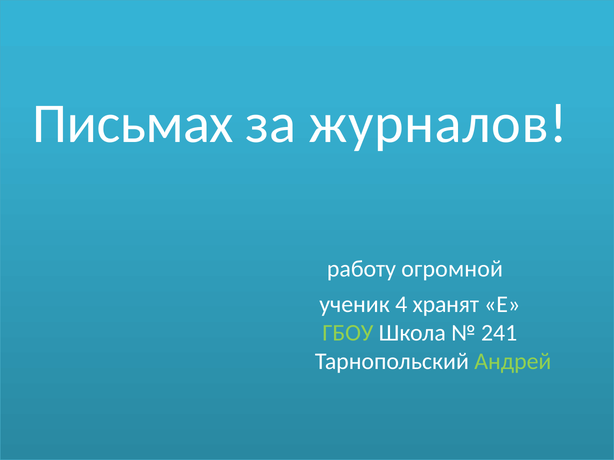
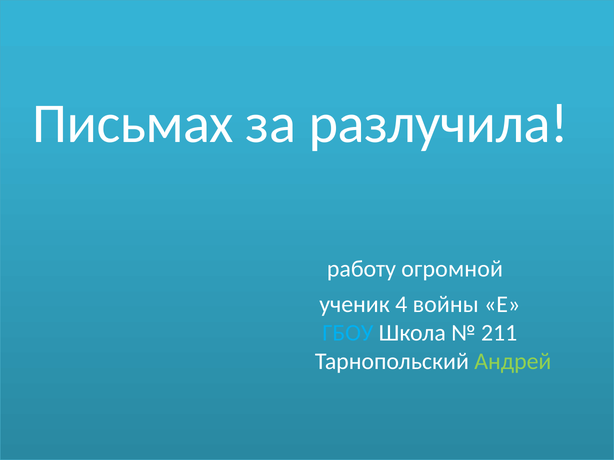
журналов: журналов -> разлучила
хранят: хранят -> войны
ГБОУ colour: light green -> light blue
241: 241 -> 211
